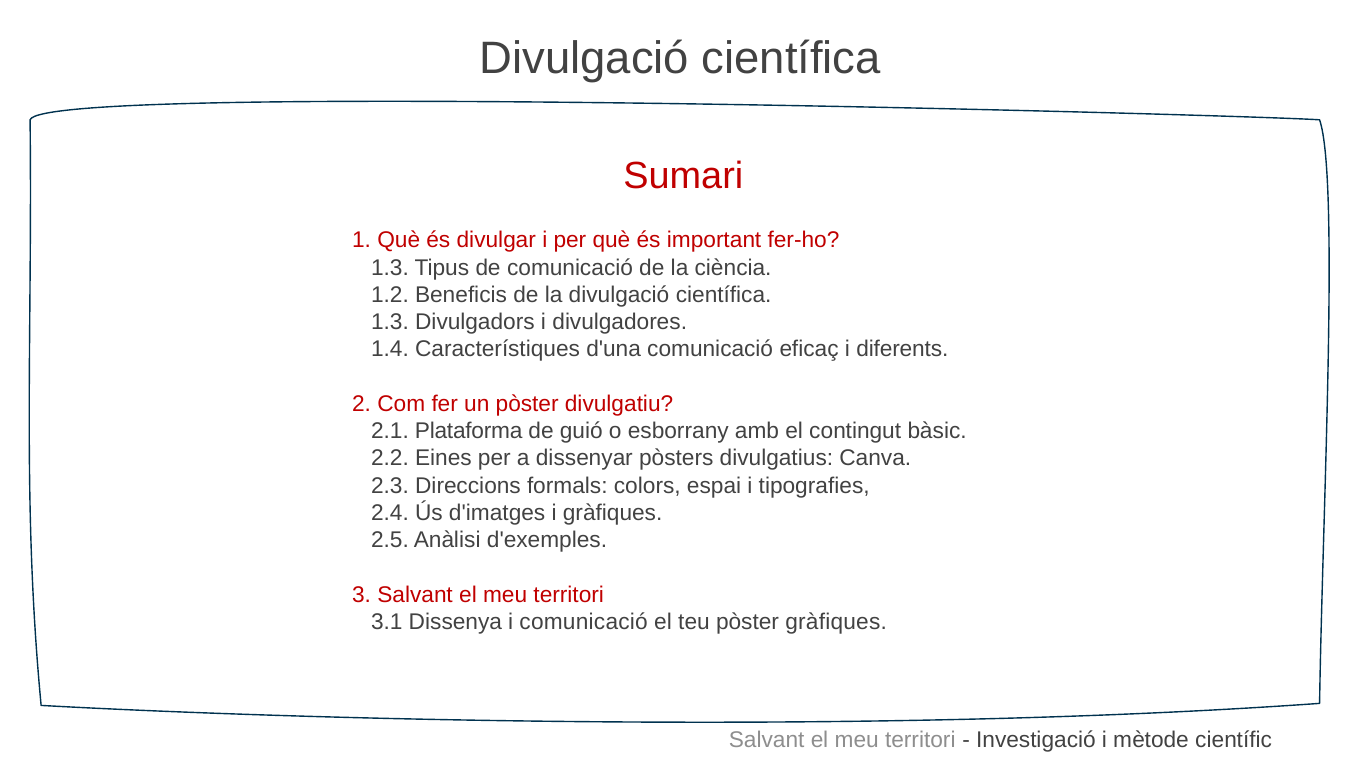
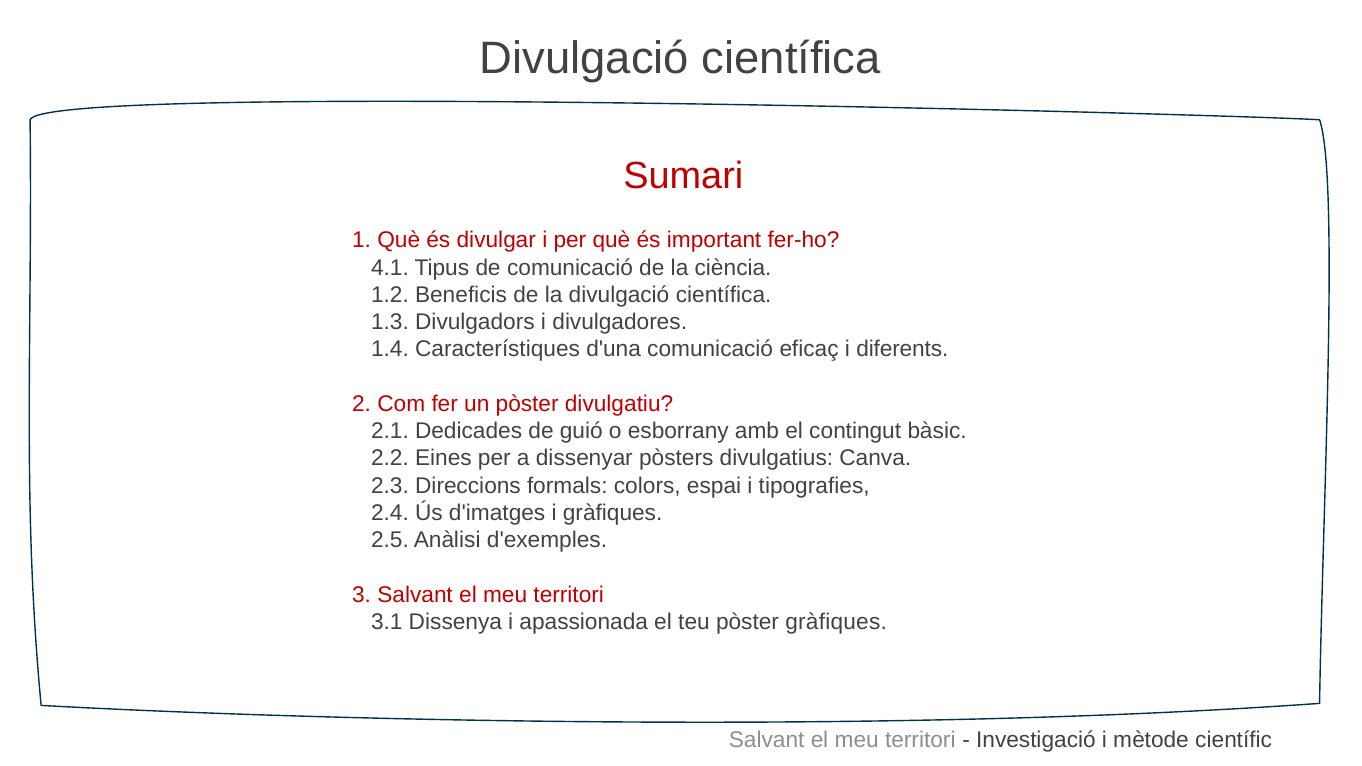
1.3 at (390, 268): 1.3 -> 4.1
Plataforma: Plataforma -> Dedicades
i comunicació: comunicació -> apassionada
